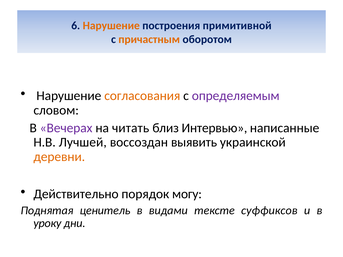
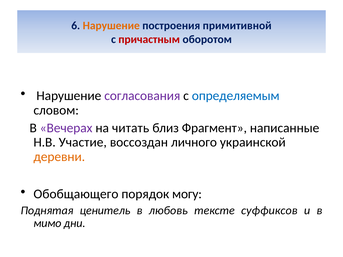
причастным colour: orange -> red
согласования colour: orange -> purple
определяемым colour: purple -> blue
Интервью: Интервью -> Фрагмент
Лучшей: Лучшей -> Участие
выявить: выявить -> личного
Действительно: Действительно -> Обобщающего
видами: видами -> любовь
уроку: уроку -> мимо
